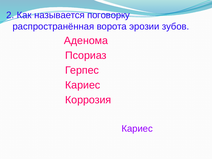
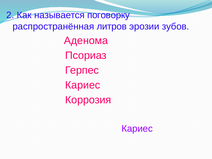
ворота: ворота -> литров
